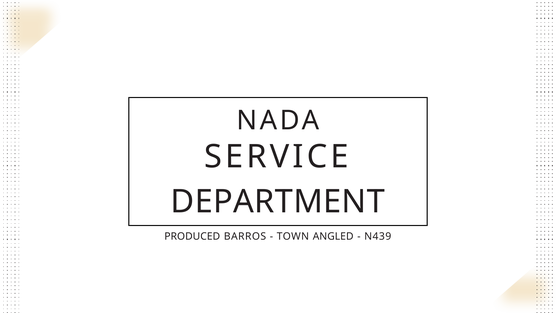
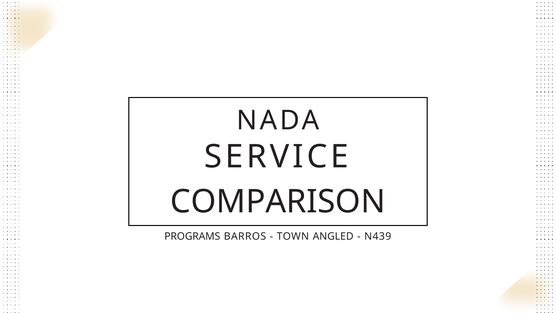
DEPARTMENT: DEPARTMENT -> COMPARISON
PRODUCED: PRODUCED -> PROGRAMS
